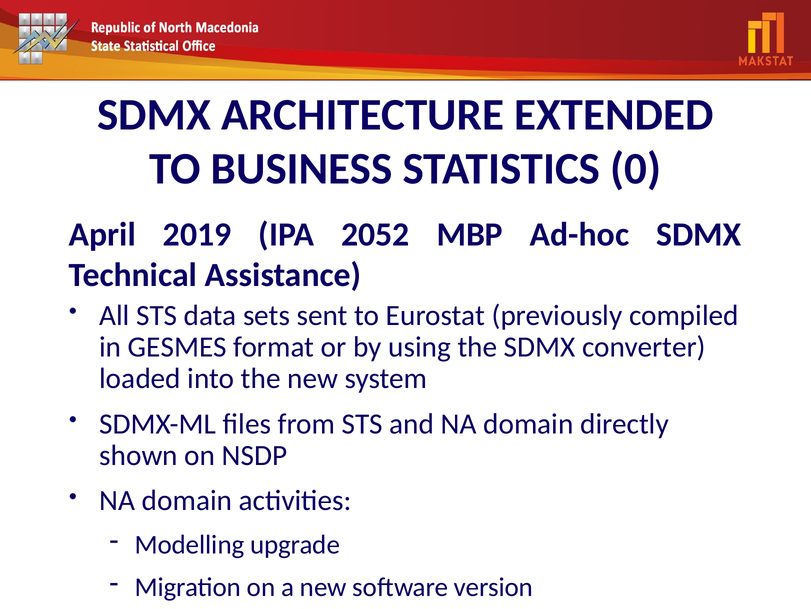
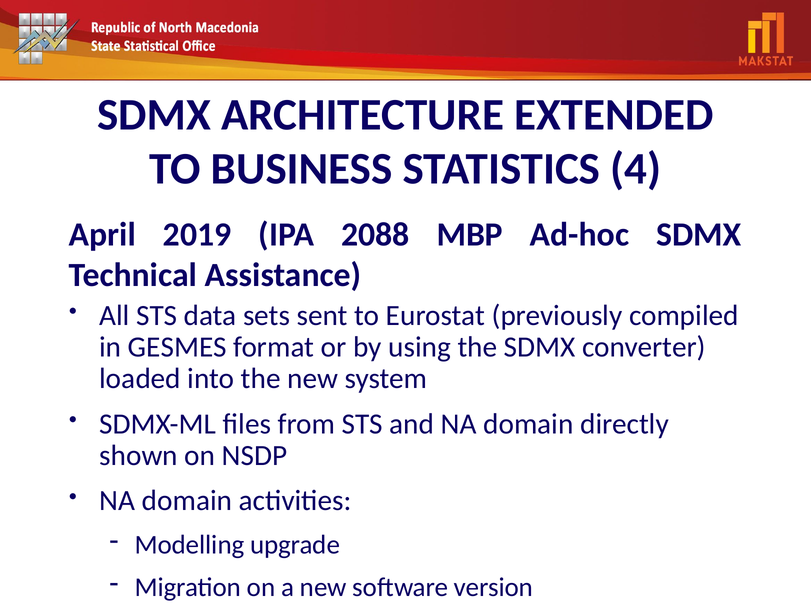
0: 0 -> 4
2052: 2052 -> 2088
